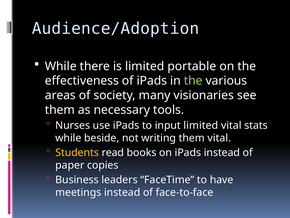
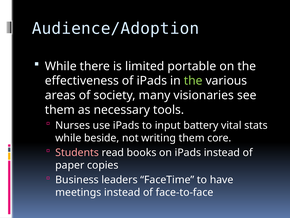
input limited: limited -> battery
them vital: vital -> core
Students colour: yellow -> pink
